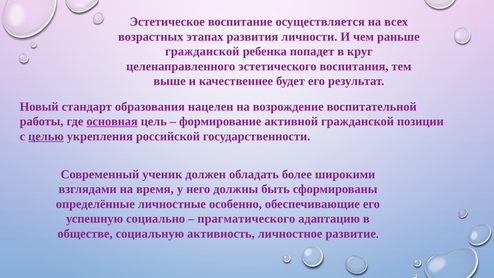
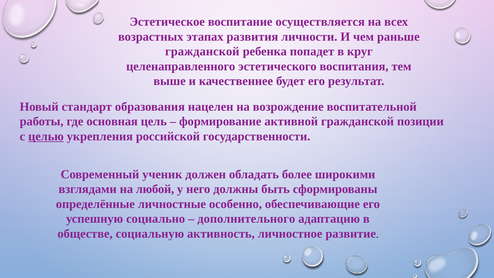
основная underline: present -> none
время: время -> любой
прагматического: прагматического -> дополнительного
